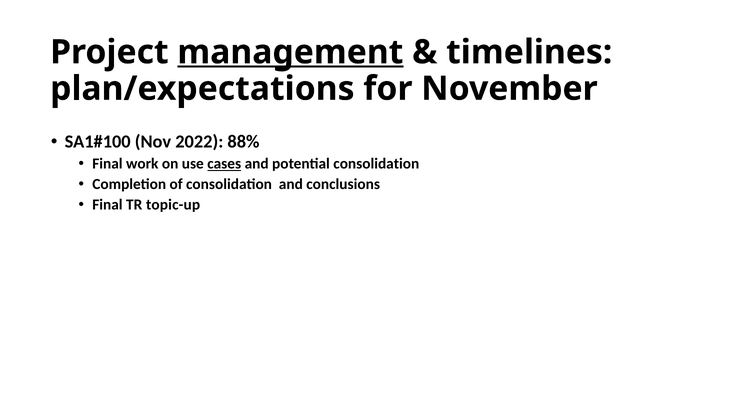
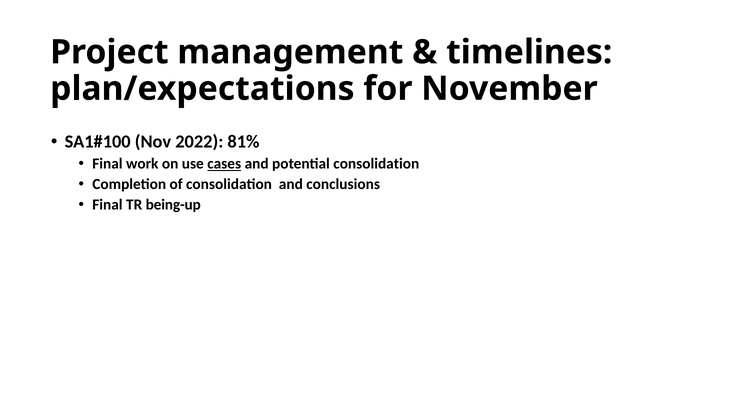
management underline: present -> none
88%: 88% -> 81%
topic-up: topic-up -> being-up
